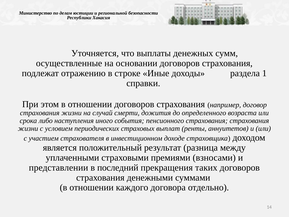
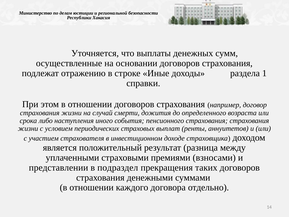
последний: последний -> подраздел
